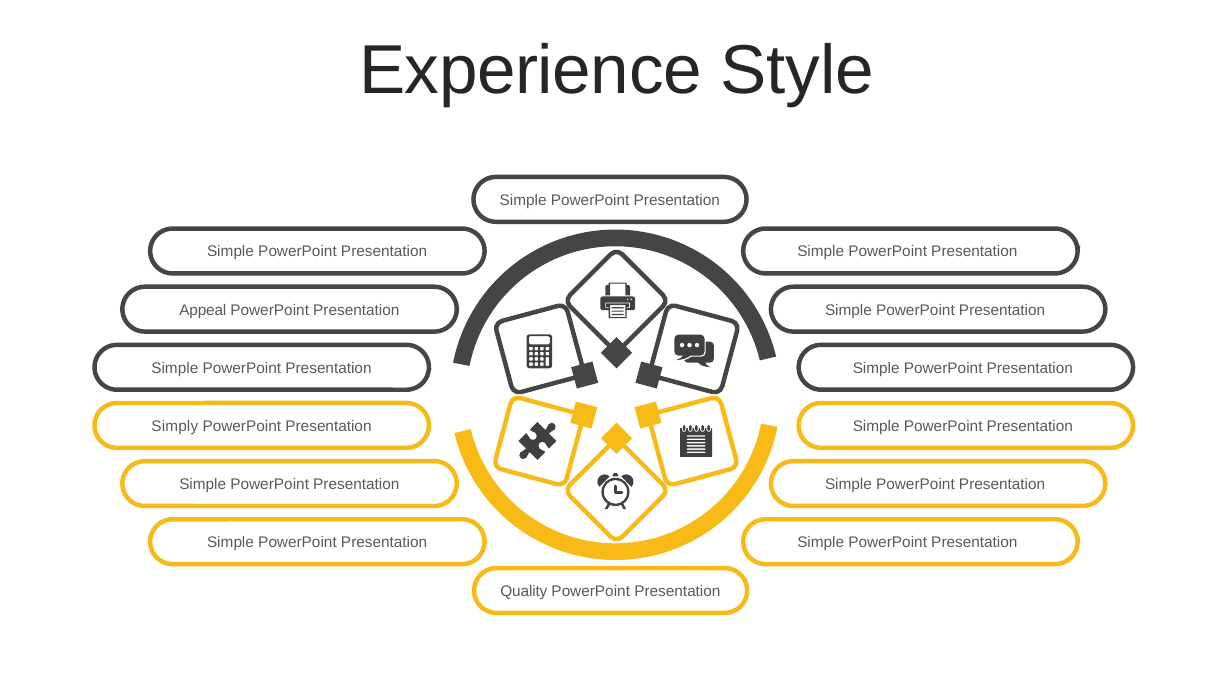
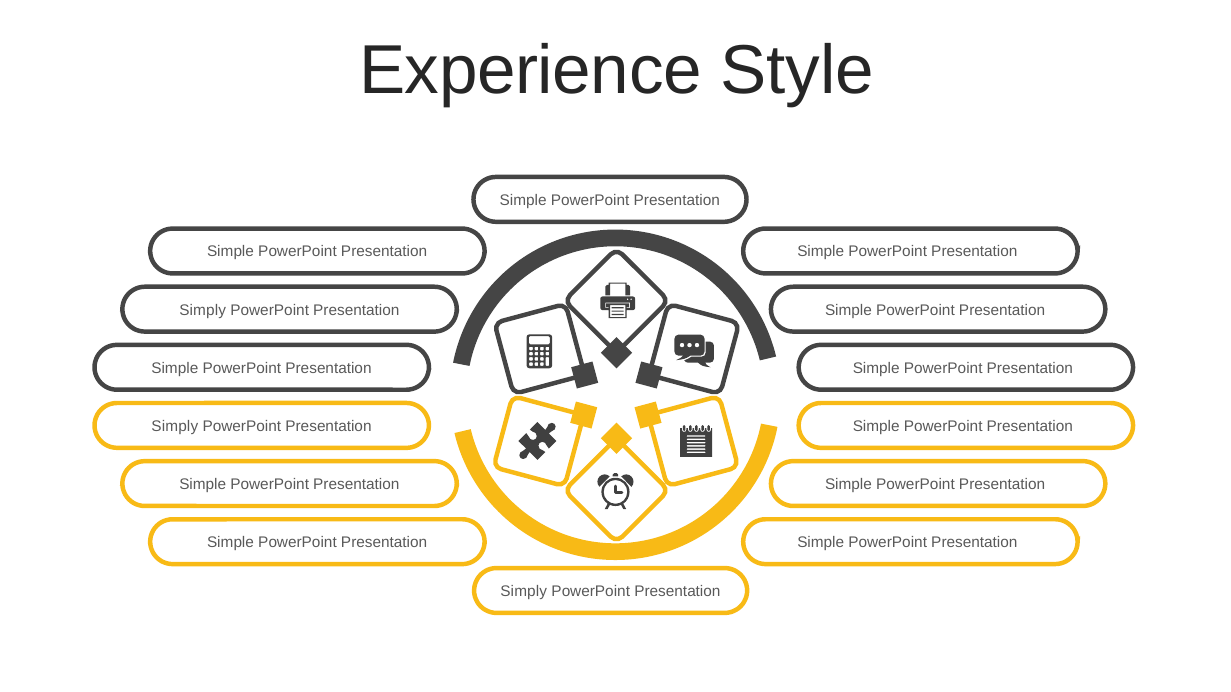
Appeal at (203, 310): Appeal -> Simply
Quality at (524, 592): Quality -> Simply
